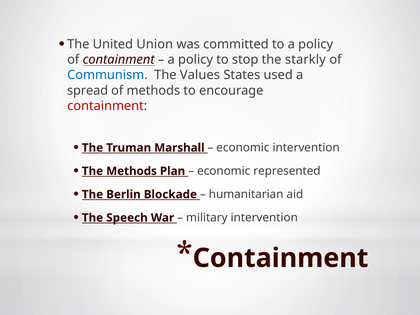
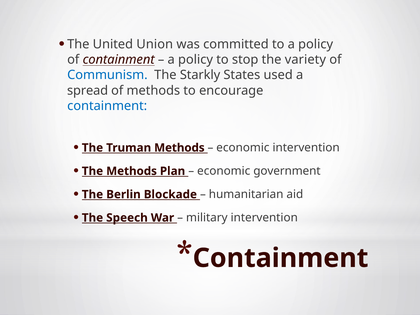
starkly: starkly -> variety
Values: Values -> Starkly
containment at (107, 106) colour: red -> blue
Truman Marshall: Marshall -> Methods
represented: represented -> government
